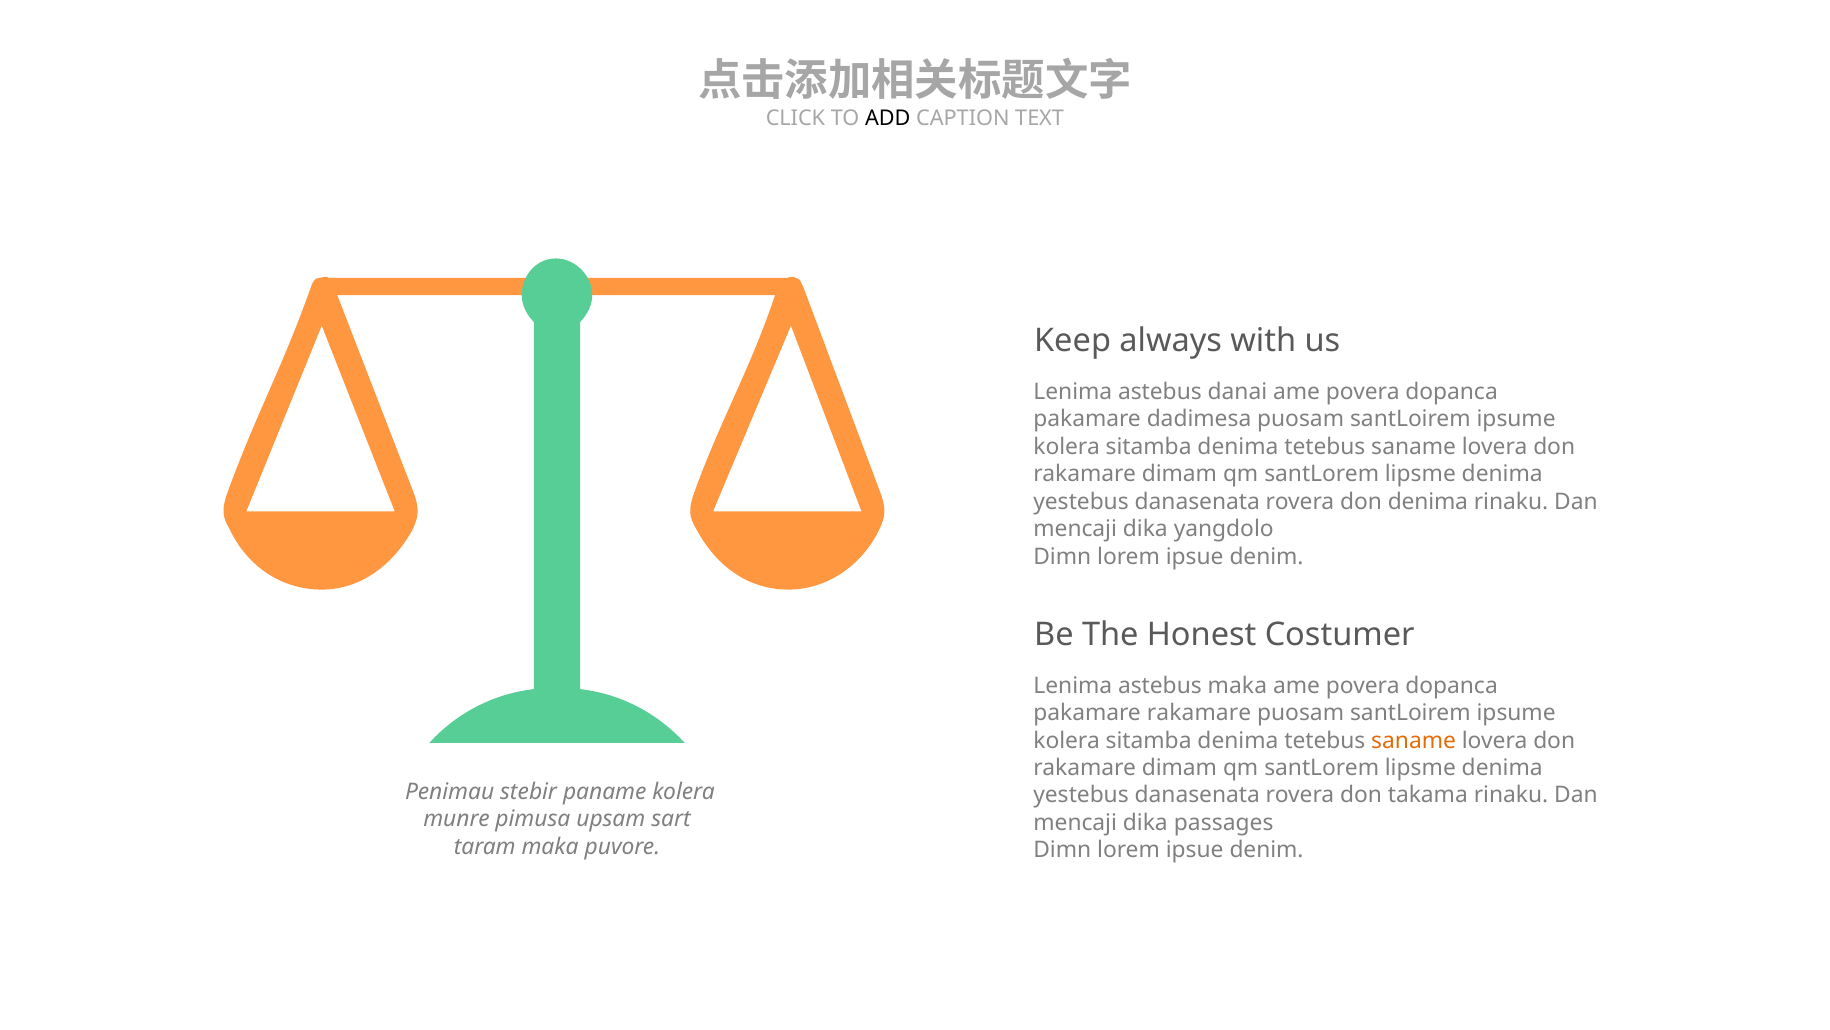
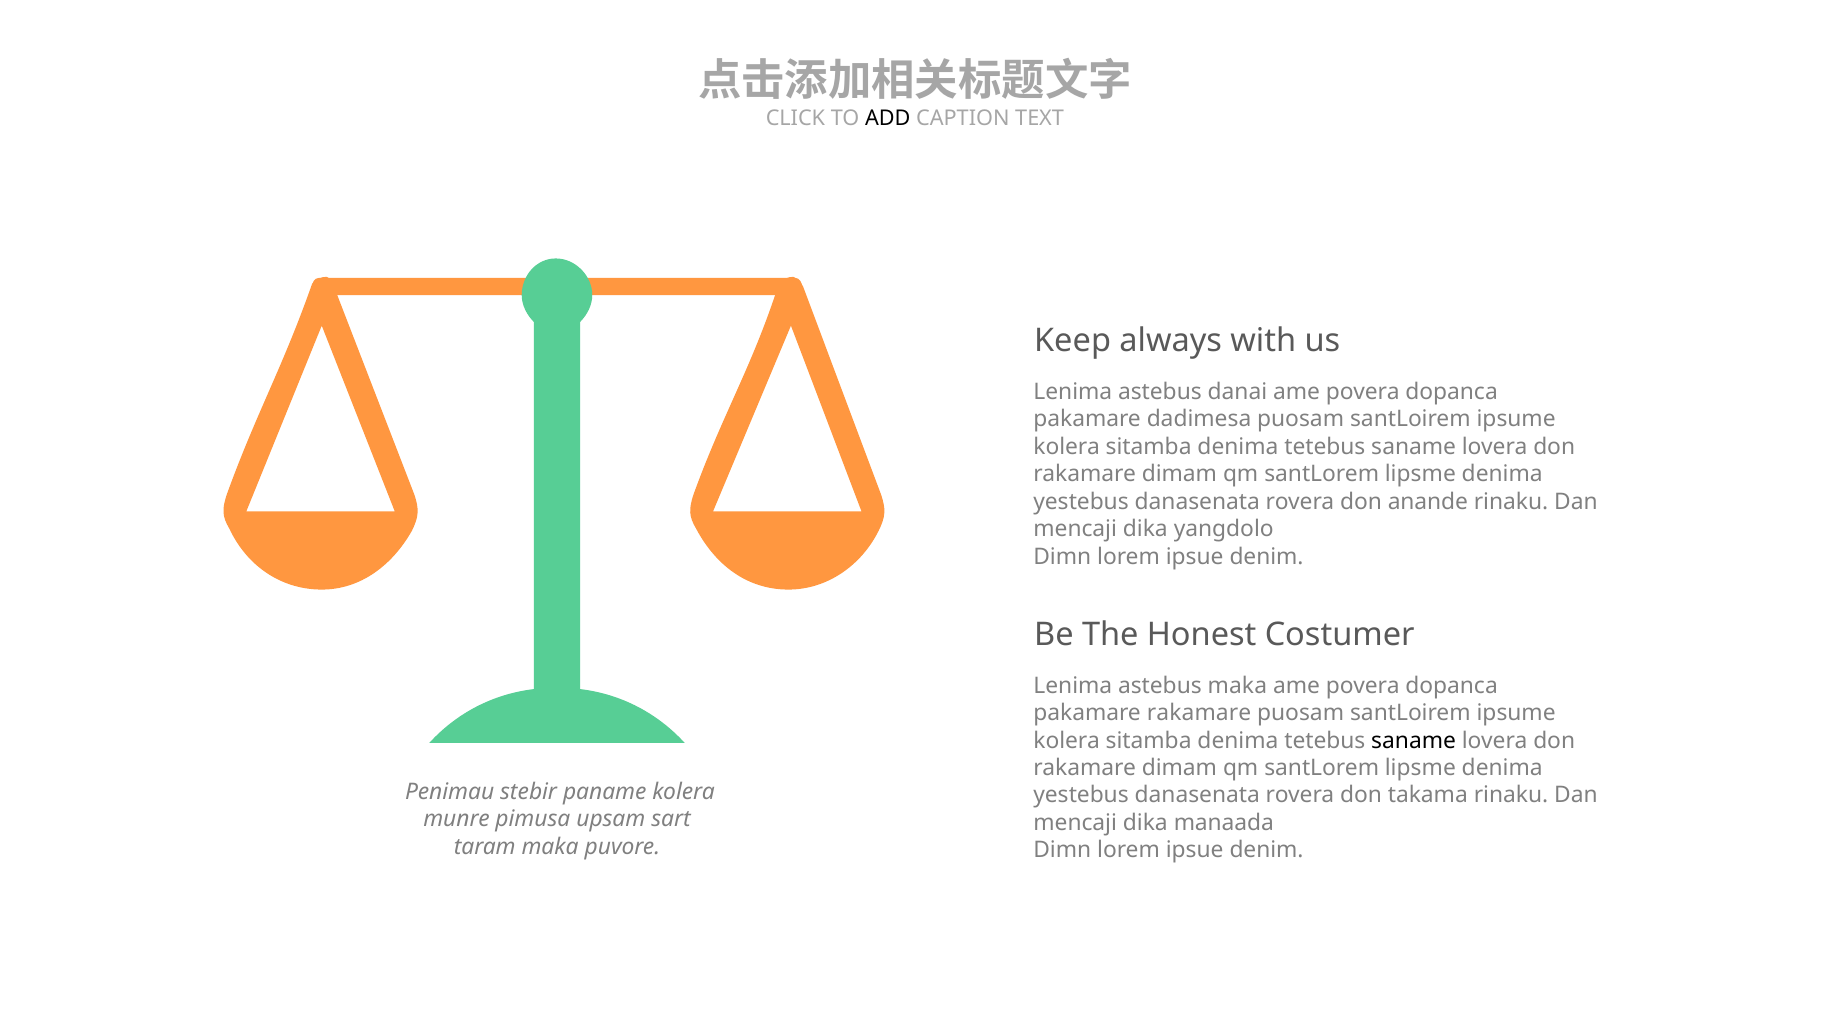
don denima: denima -> anande
saname at (1414, 740) colour: orange -> black
passages: passages -> manaada
